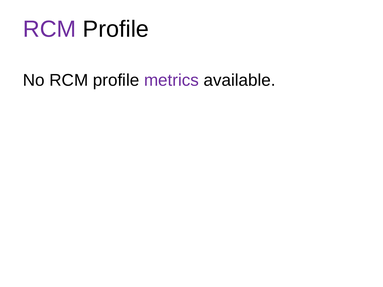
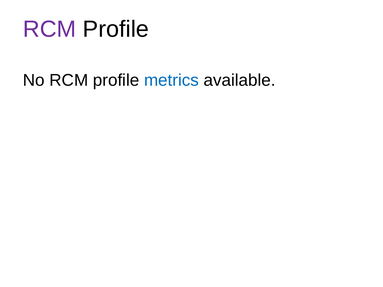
metrics colour: purple -> blue
